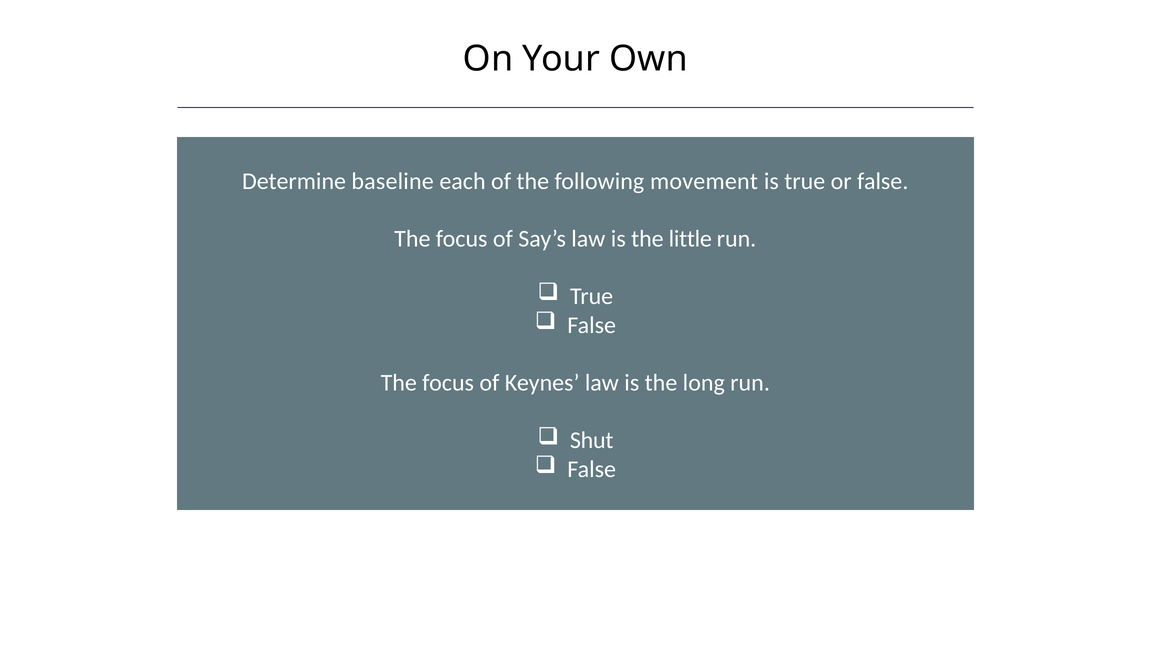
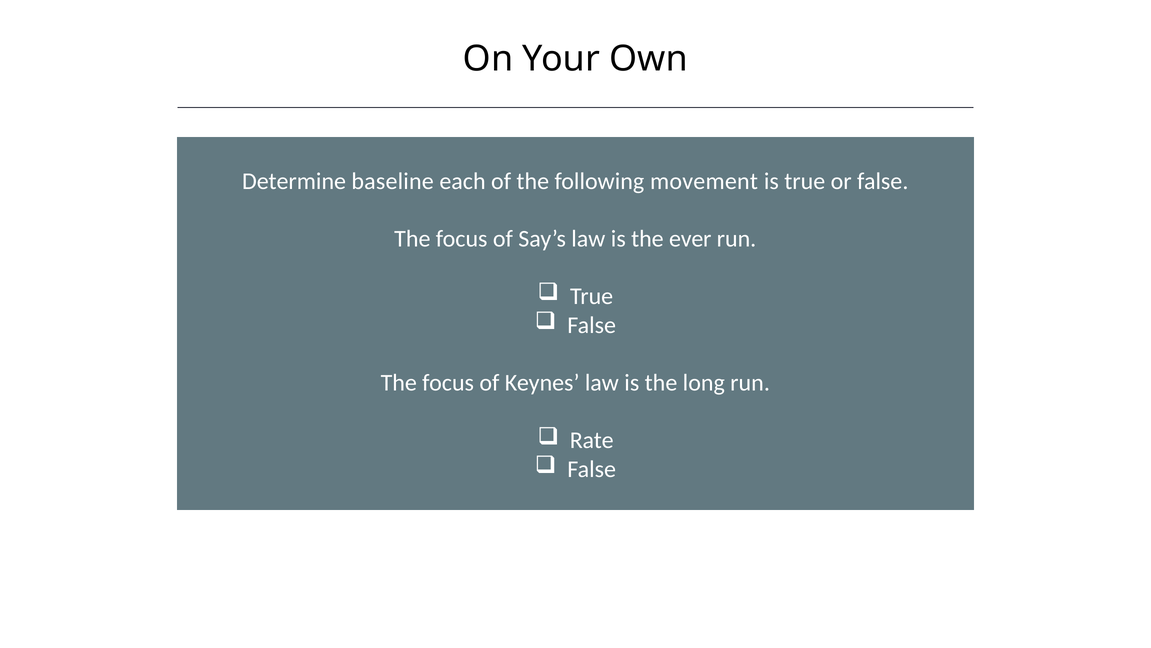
little: little -> ever
Shut: Shut -> Rate
